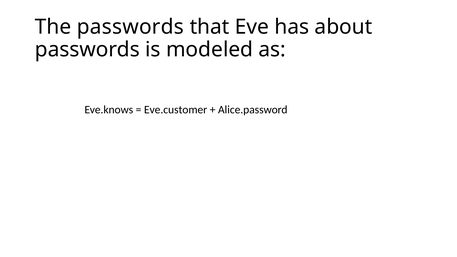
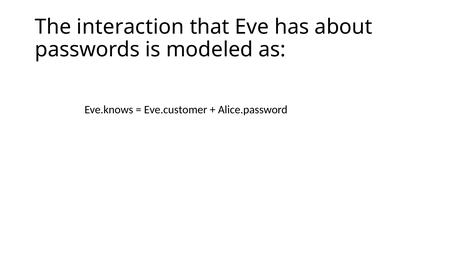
The passwords: passwords -> interaction
